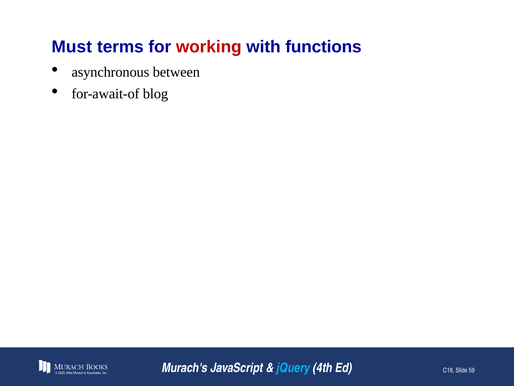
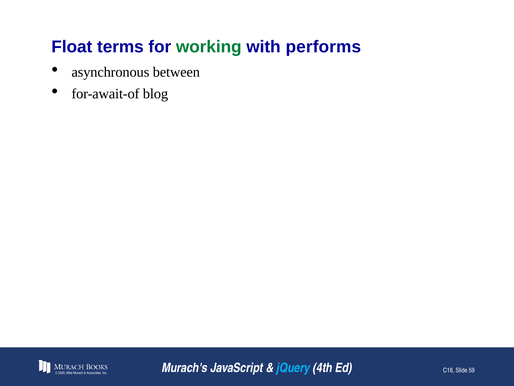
Must: Must -> Float
working colour: red -> green
functions: functions -> performs
